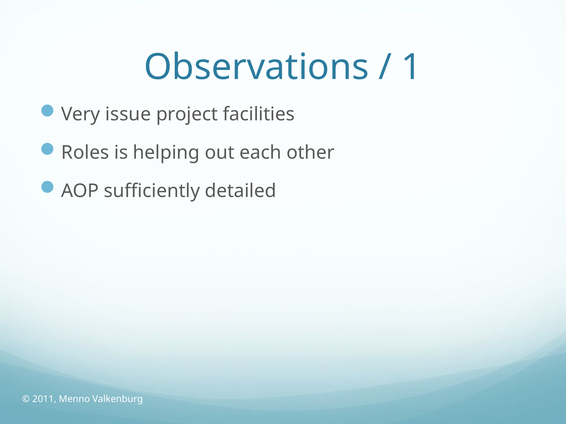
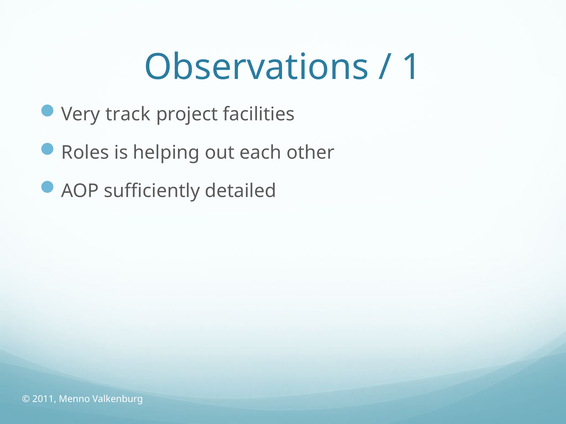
issue: issue -> track
